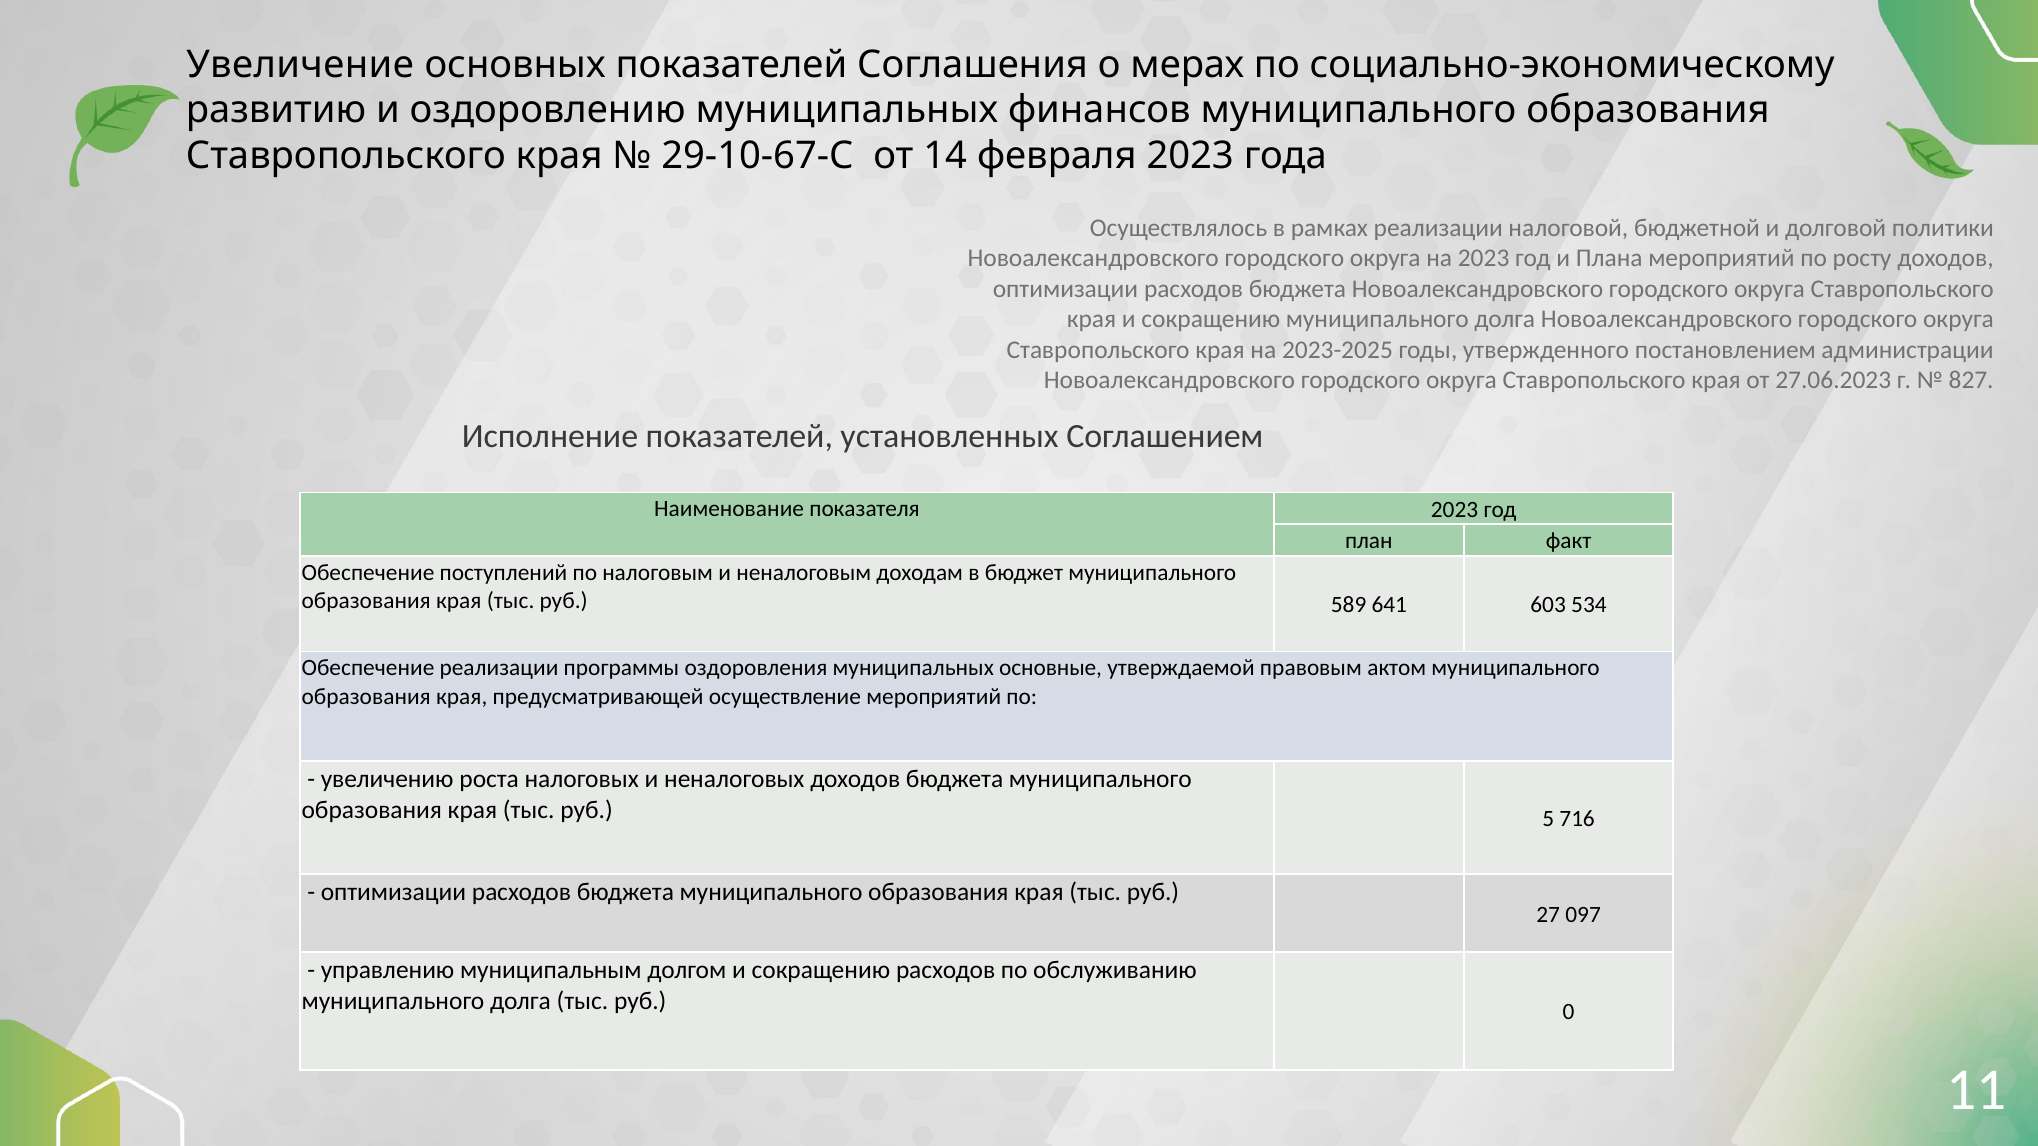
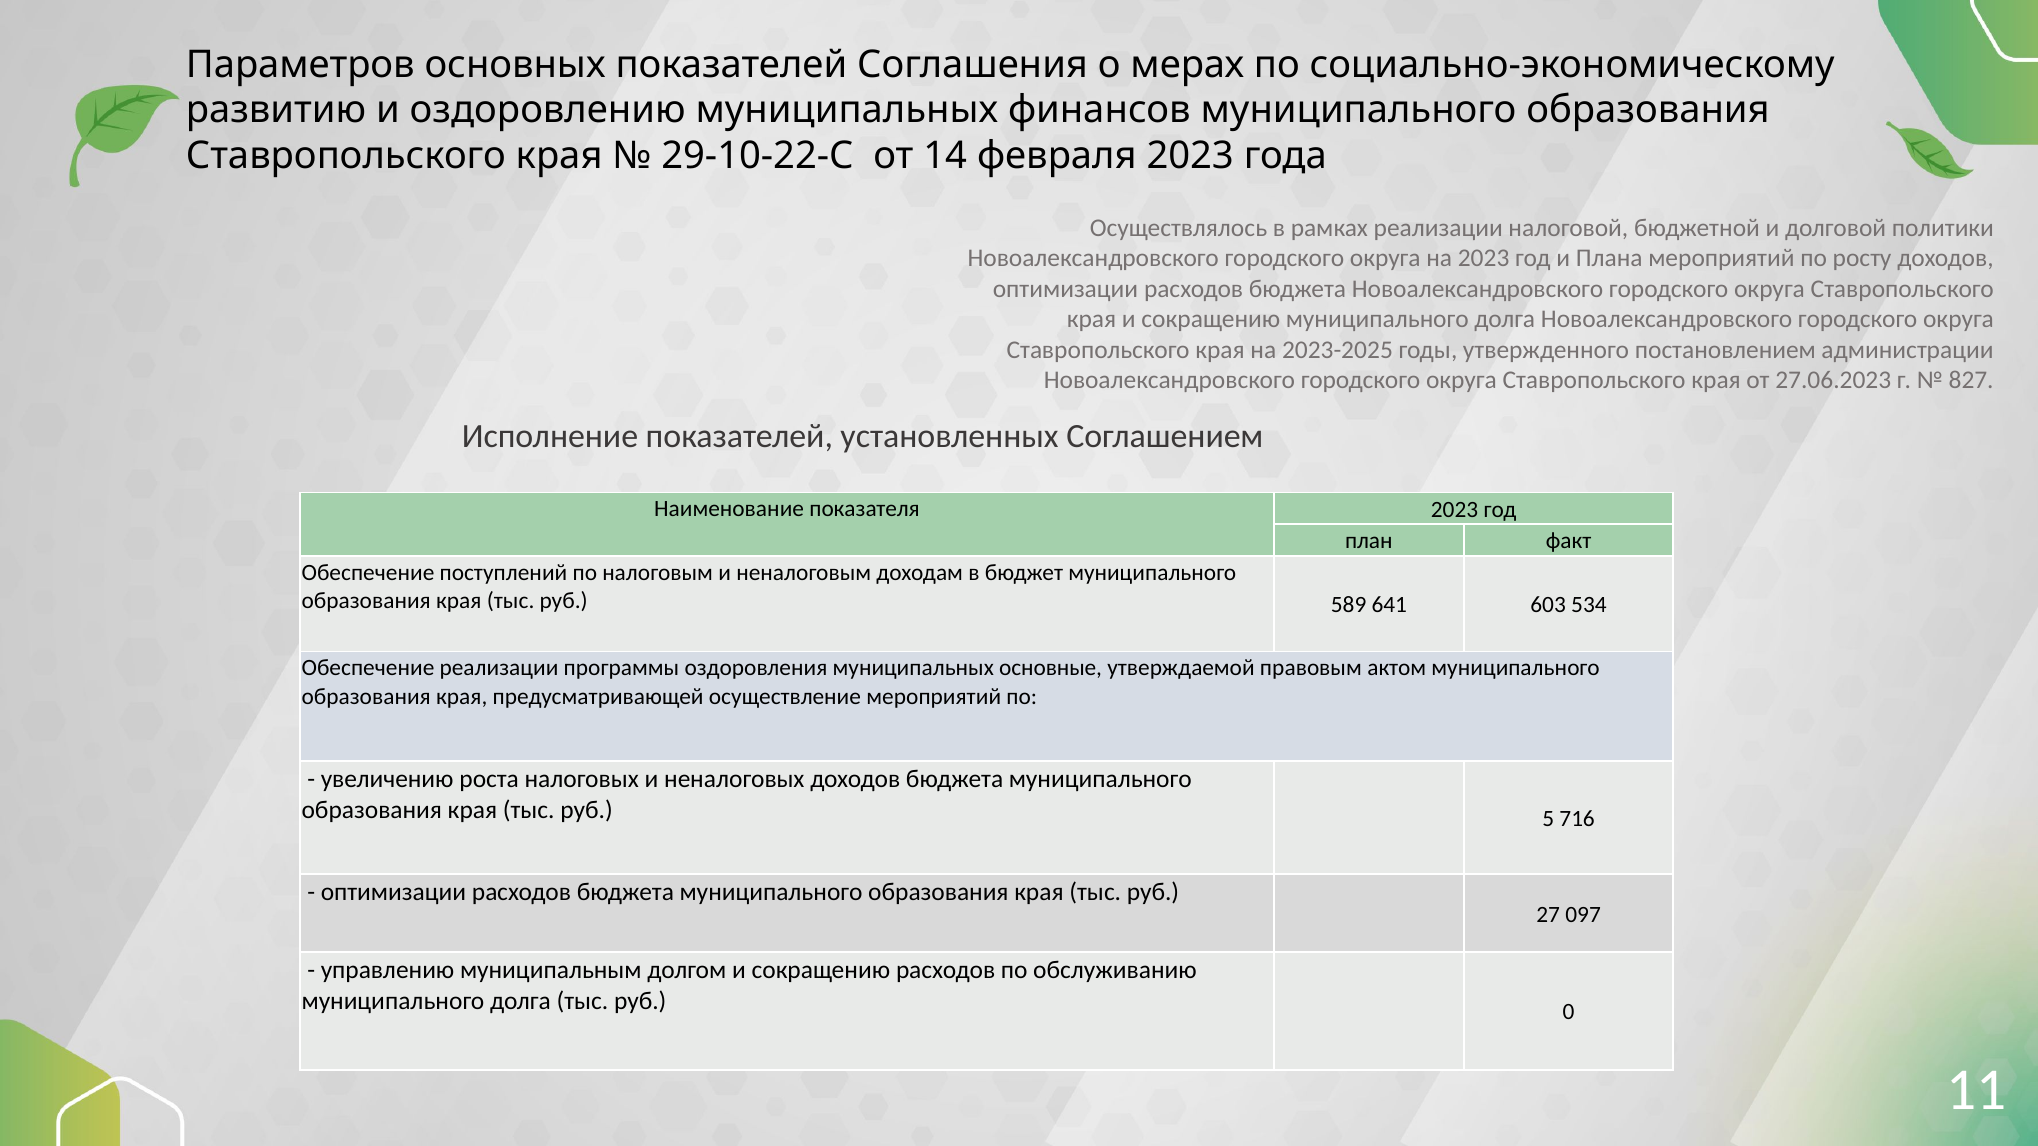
Увеличение: Увеличение -> Параметров
29-10-67-С: 29-10-67-С -> 29-10-22-С
